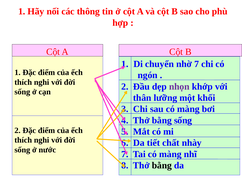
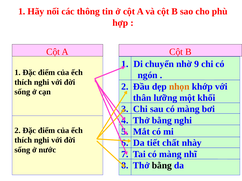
nhờ 7: 7 -> 9
nhọn colour: purple -> orange
bằng sống: sống -> nghi
